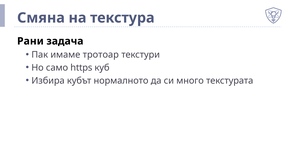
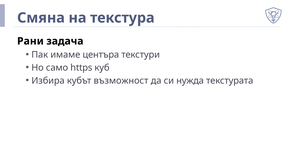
тротоар: тротоар -> центъра
нормалното: нормалното -> възможност
много: много -> нужда
